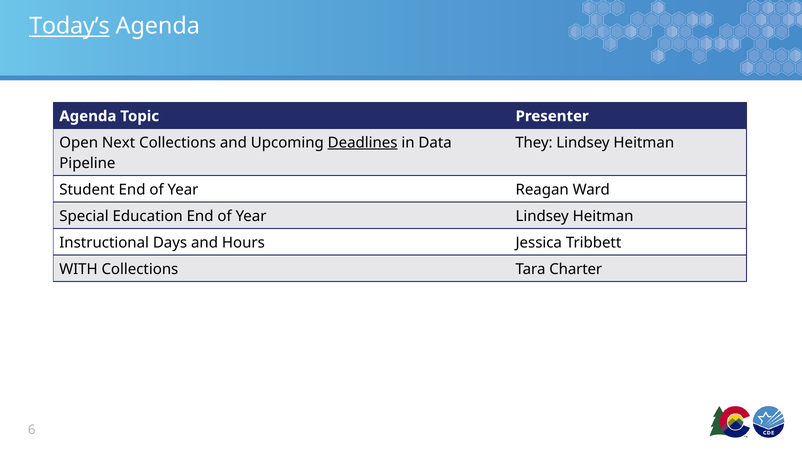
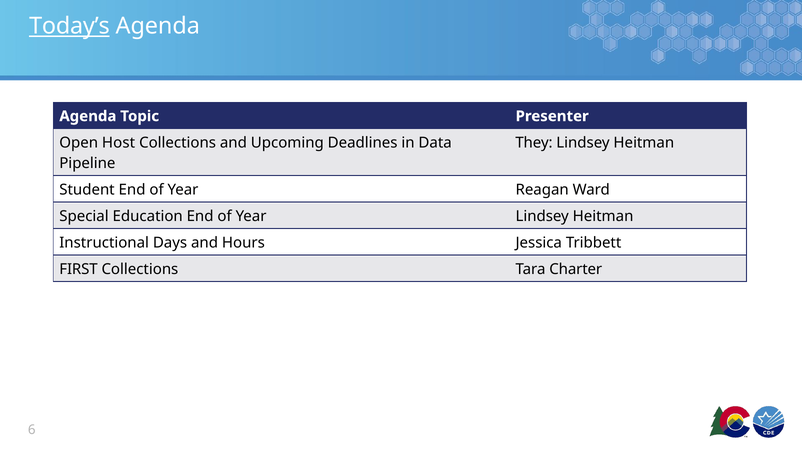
Next: Next -> Host
Deadlines underline: present -> none
WITH: WITH -> FIRST
